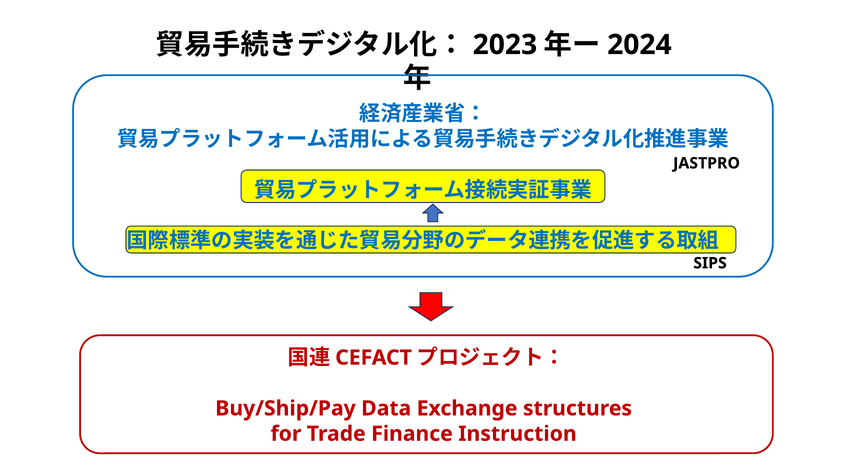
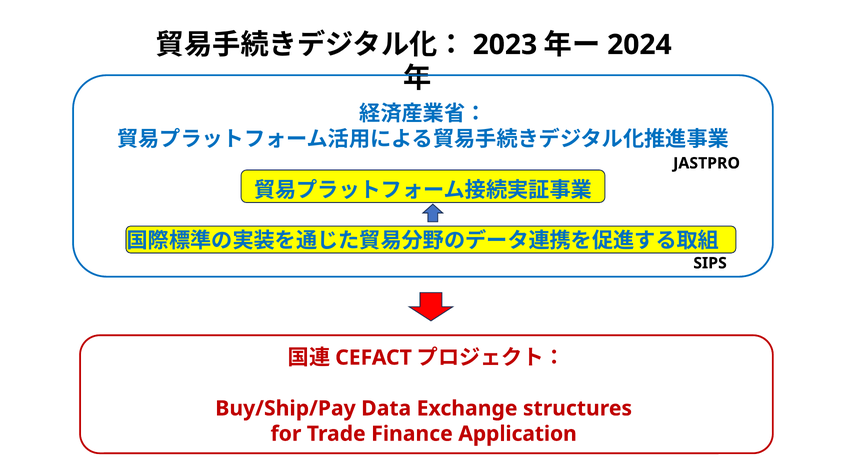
Instruction: Instruction -> Application
